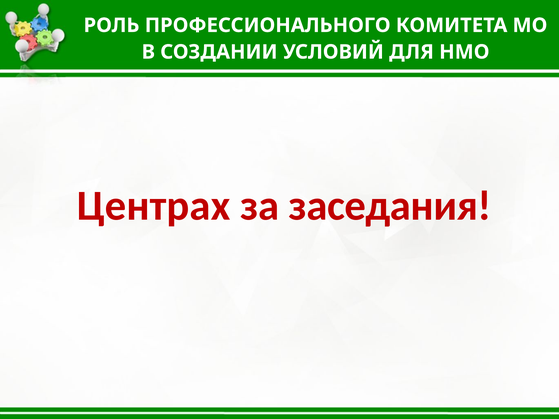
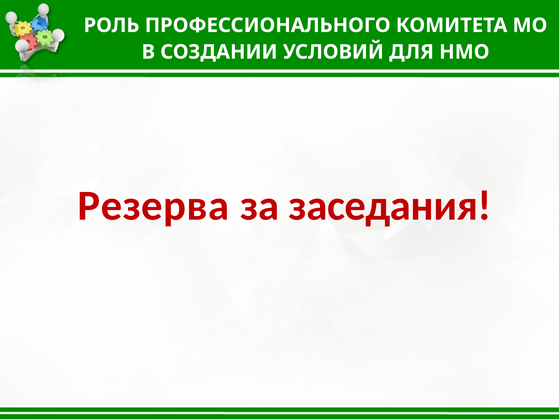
Центрах: Центрах -> Резерва
